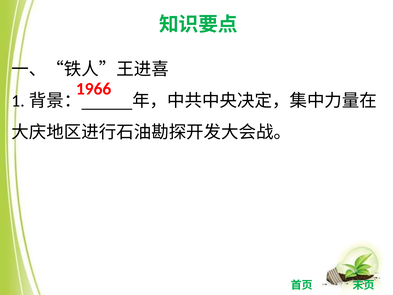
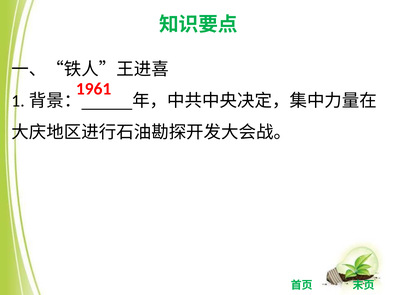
1966: 1966 -> 1961
